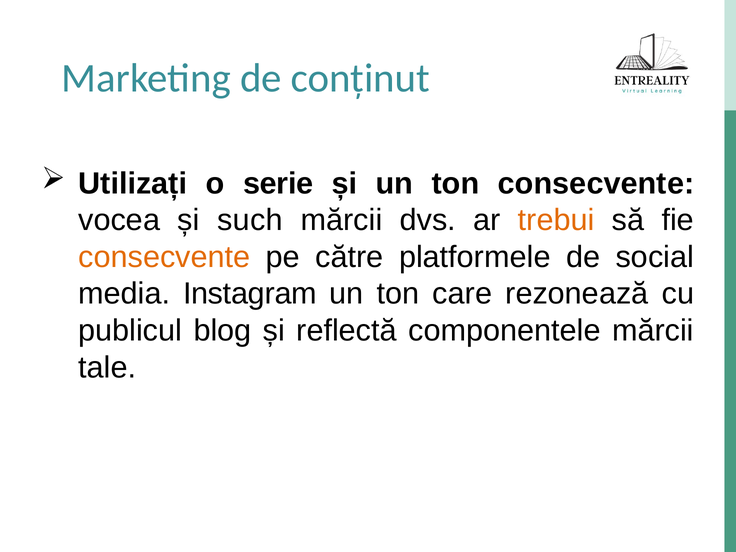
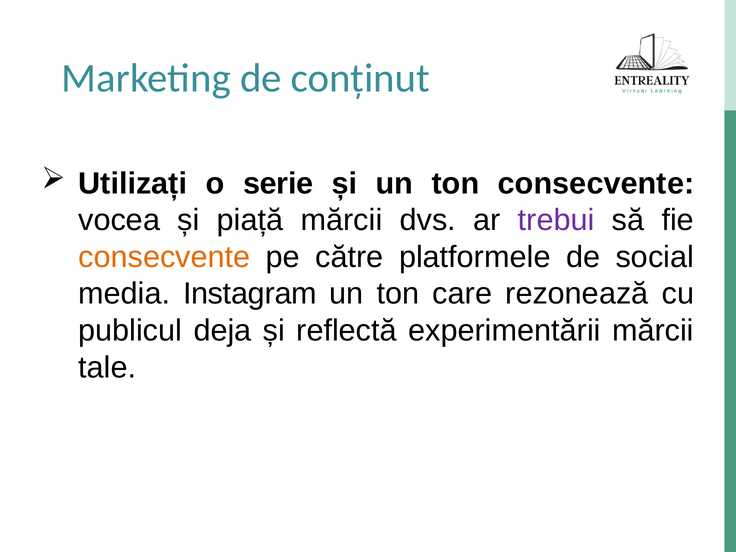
such: such -> piață
trebui colour: orange -> purple
blog: blog -> deja
componentele: componentele -> experimentării
